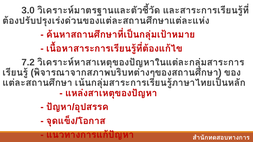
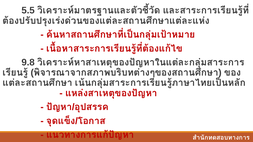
3.0: 3.0 -> 5.5
7.2: 7.2 -> 9.8
